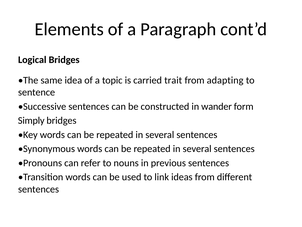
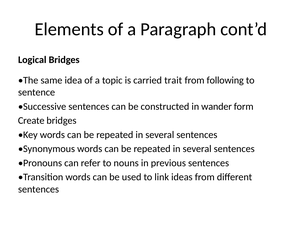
adapting: adapting -> following
Simply: Simply -> Create
